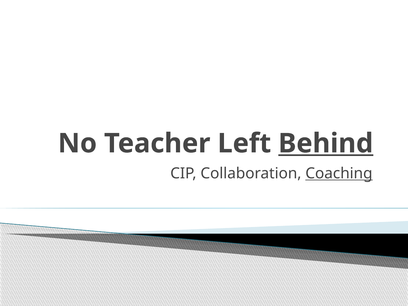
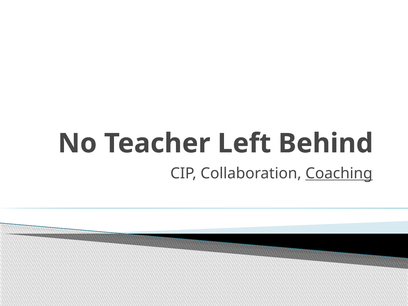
Behind underline: present -> none
